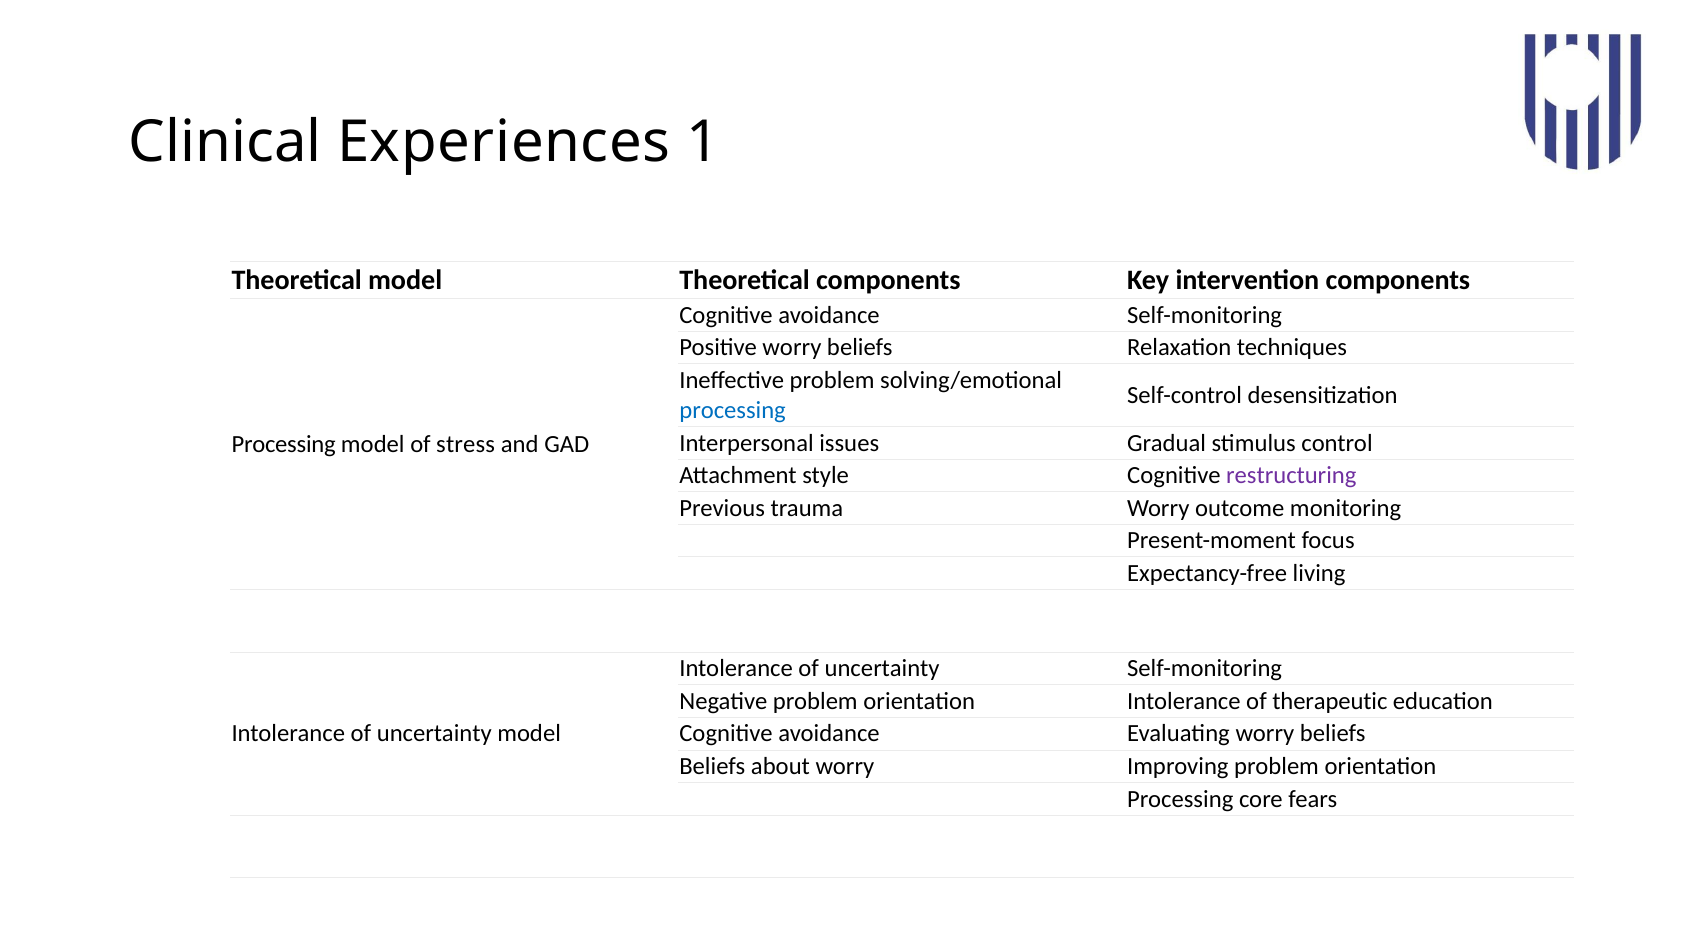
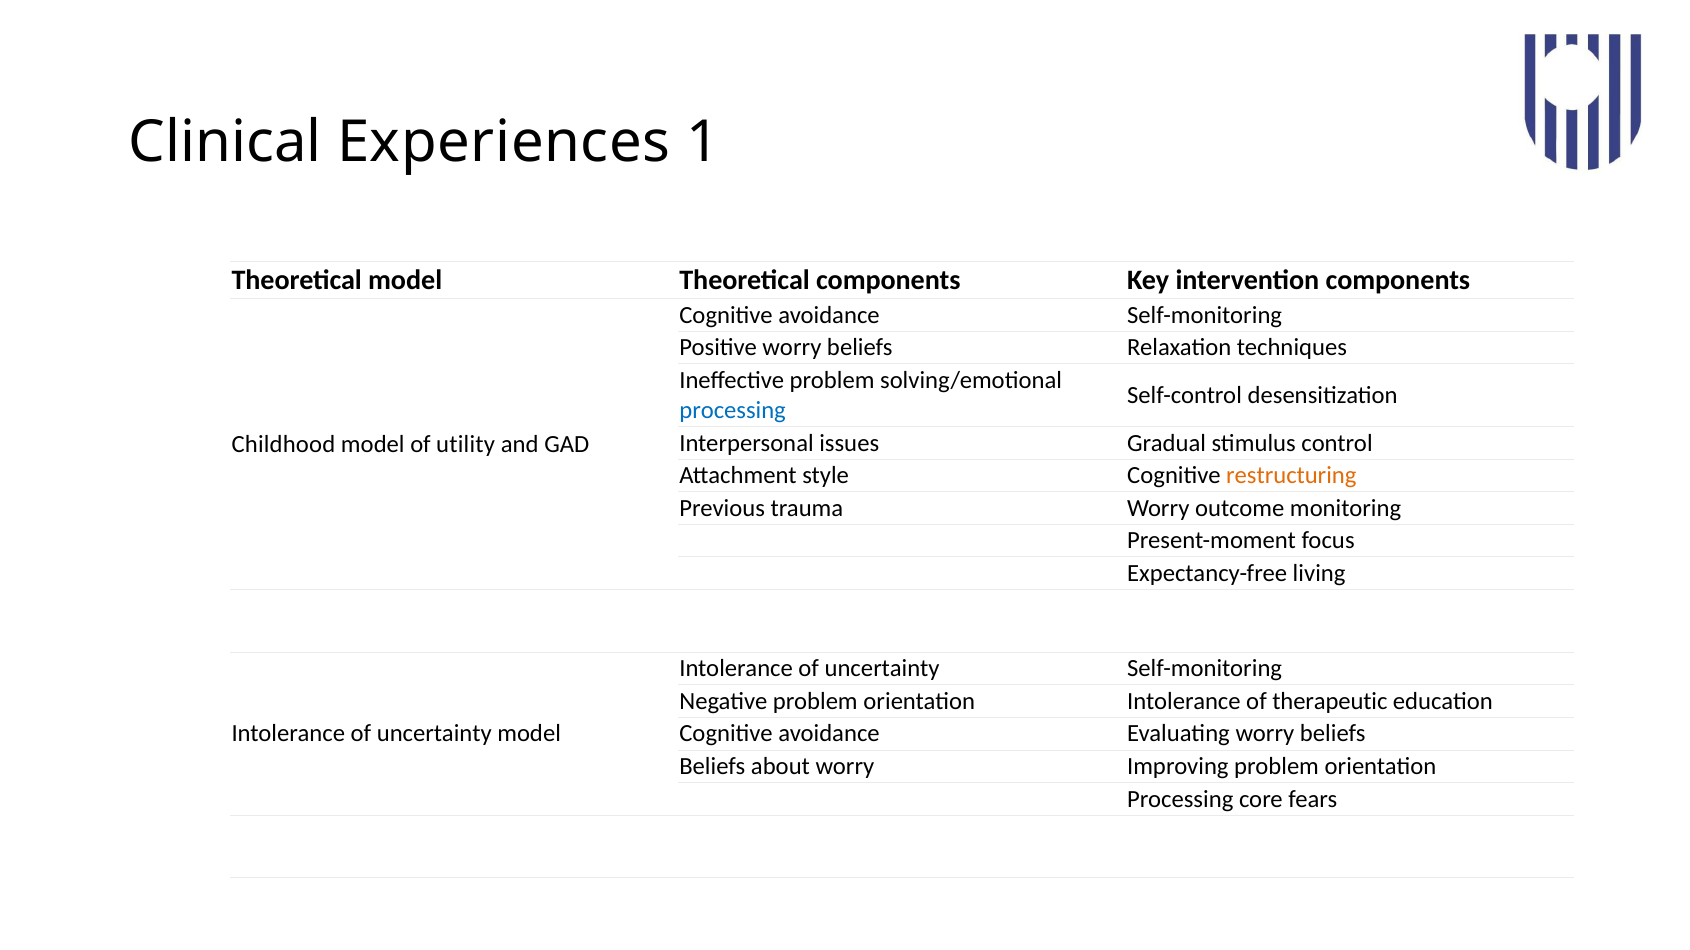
Processing at (284, 445): Processing -> Childhood
stress: stress -> utility
restructuring colour: purple -> orange
